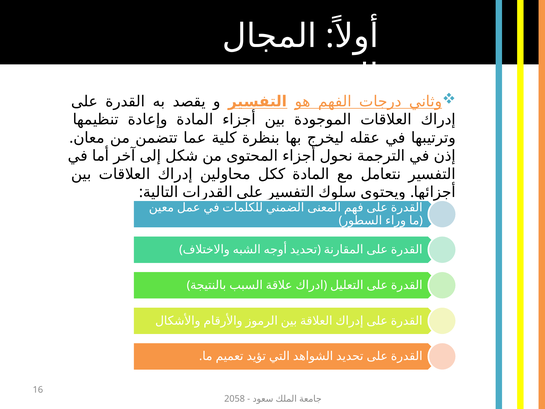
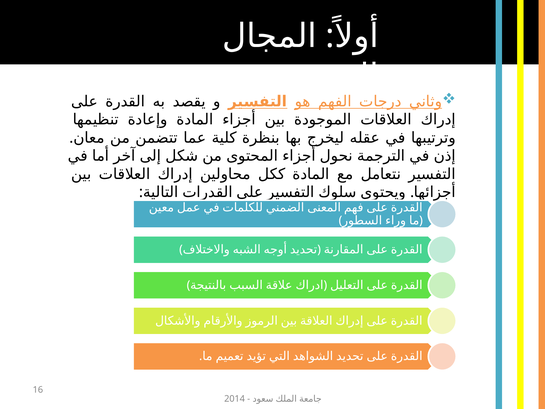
2058: 2058 -> 2014
